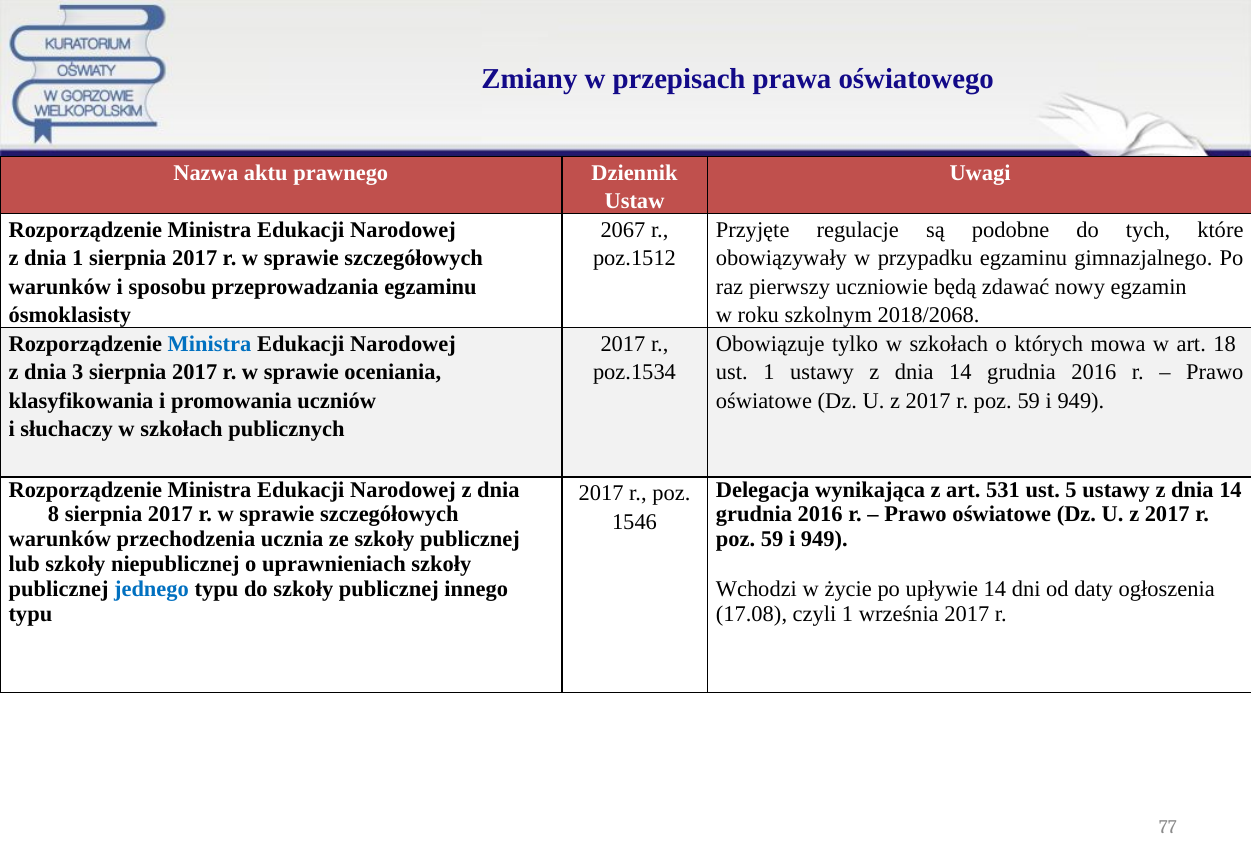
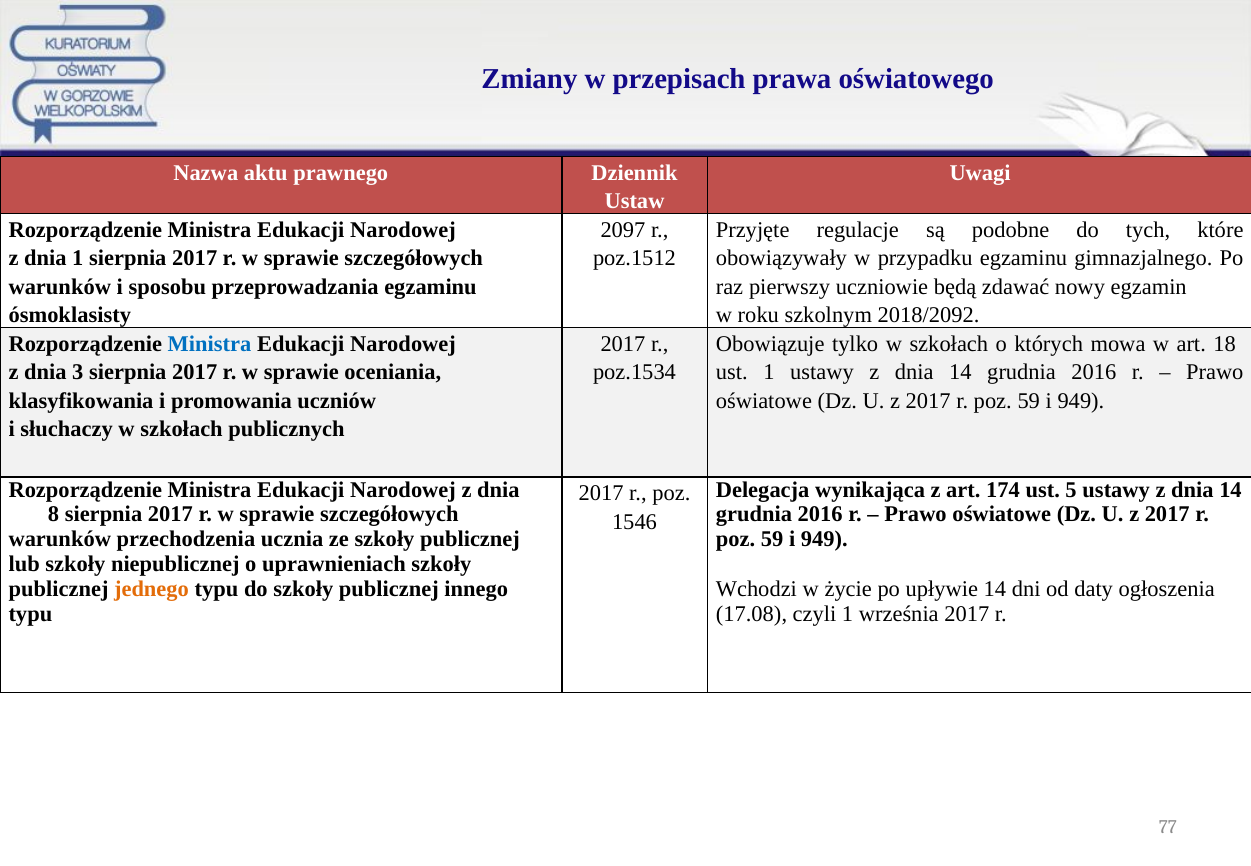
2067: 2067 -> 2097
2018/2068: 2018/2068 -> 2018/2092
531: 531 -> 174
jednego colour: blue -> orange
